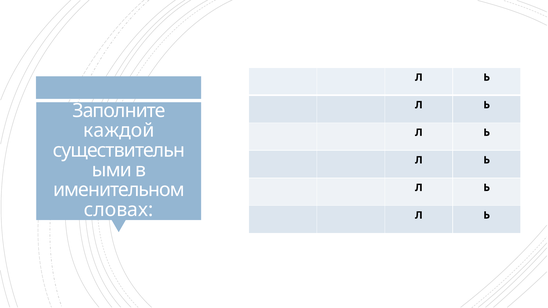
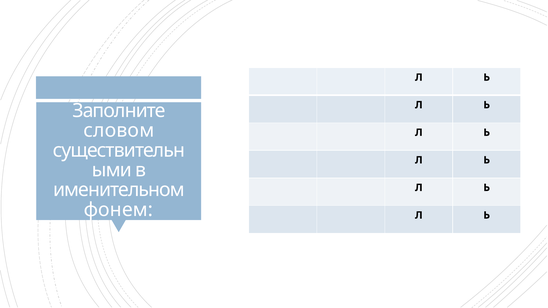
каждой: каждой -> словом
словах: словах -> фонем
